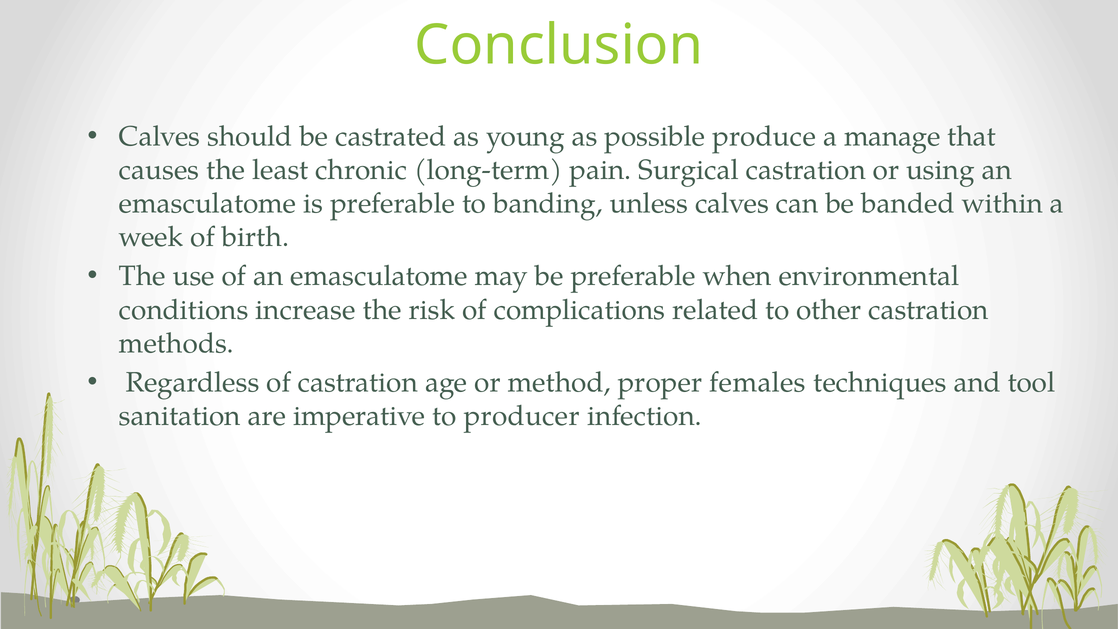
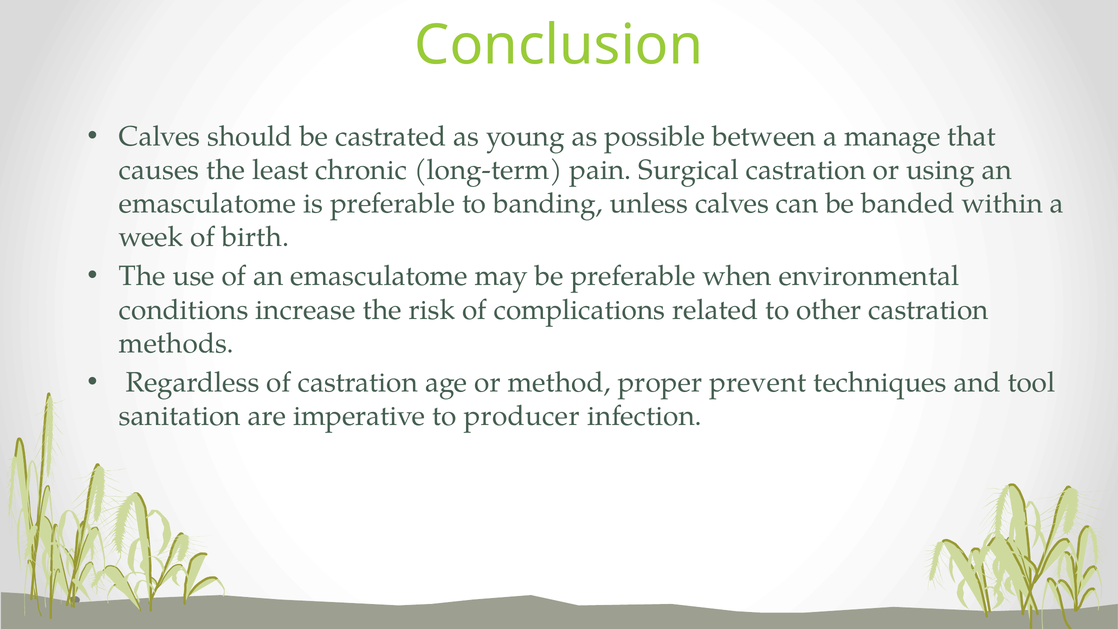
produce: produce -> between
females: females -> prevent
